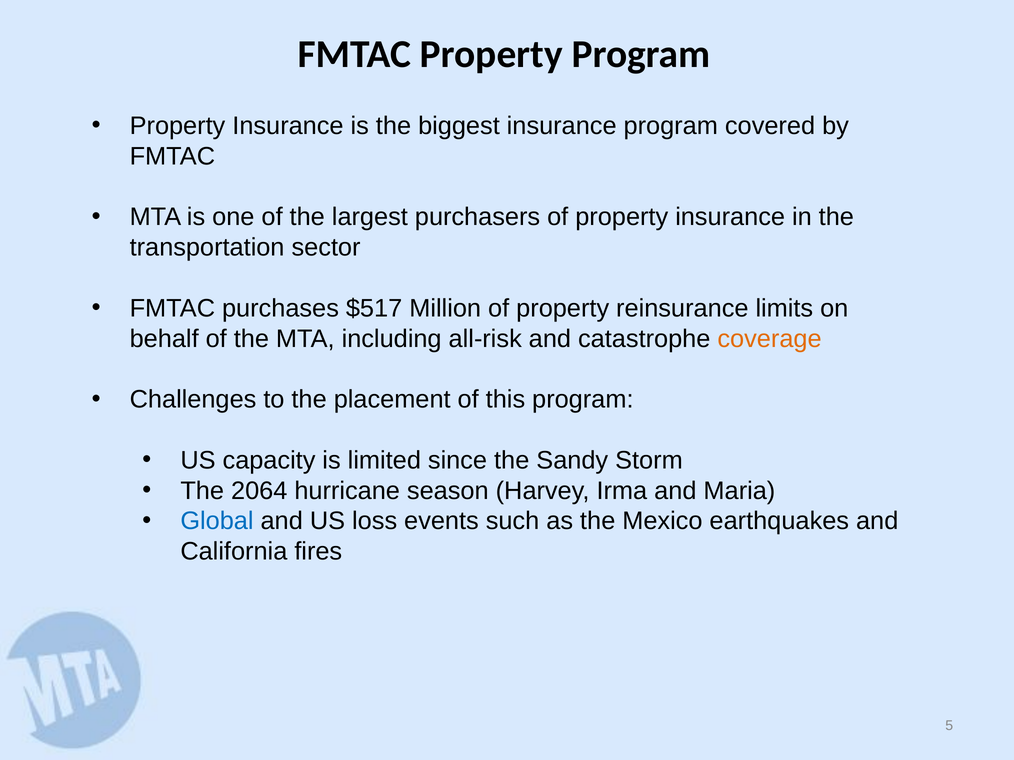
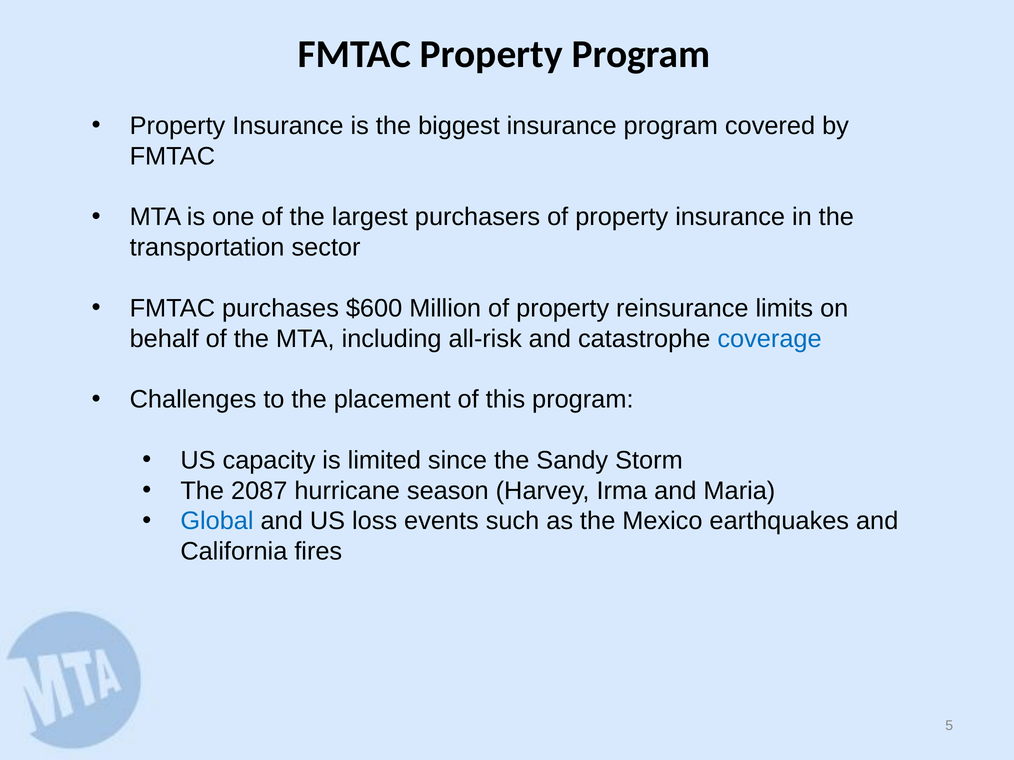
$517: $517 -> $600
coverage colour: orange -> blue
2064: 2064 -> 2087
